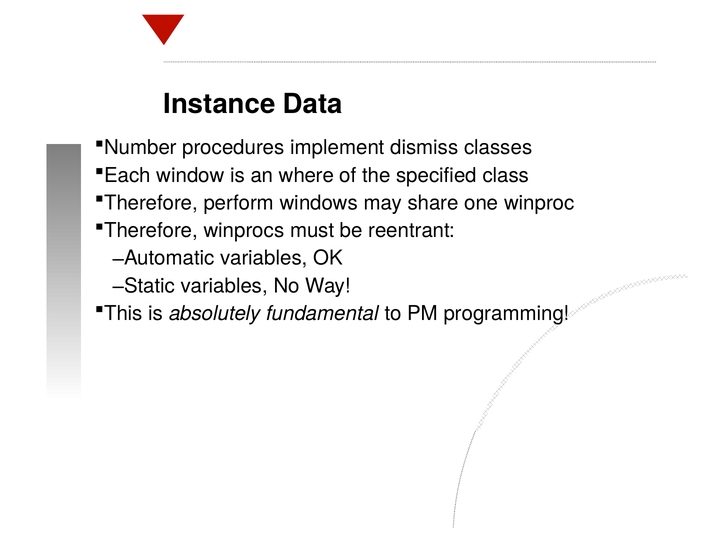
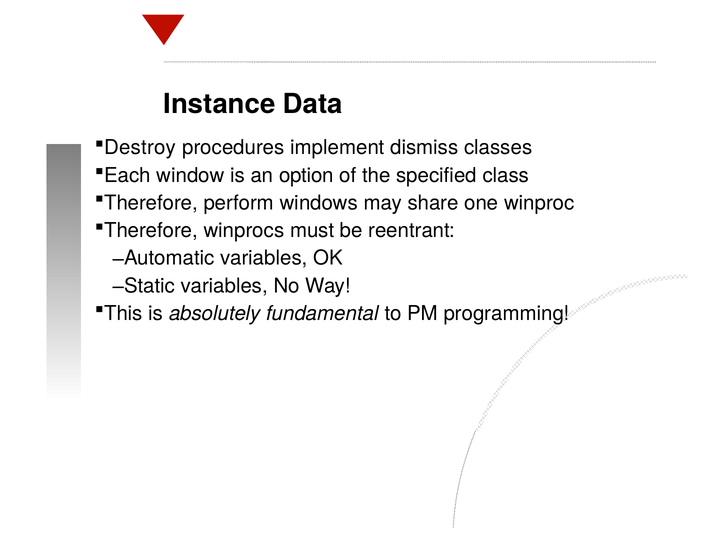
Number: Number -> Destroy
where: where -> option
